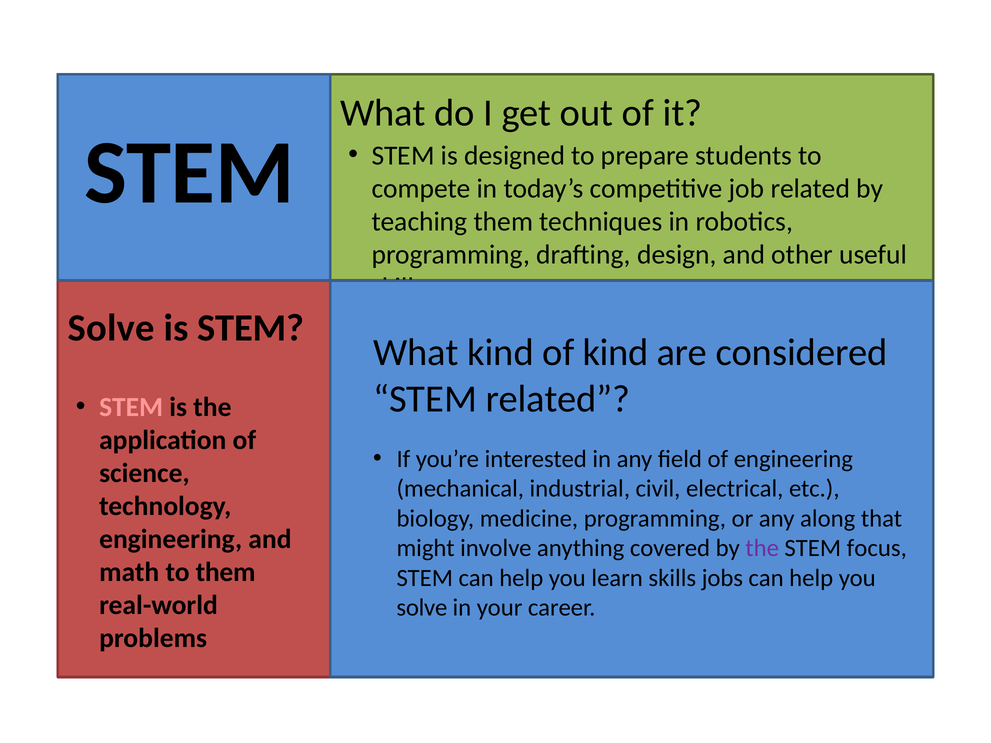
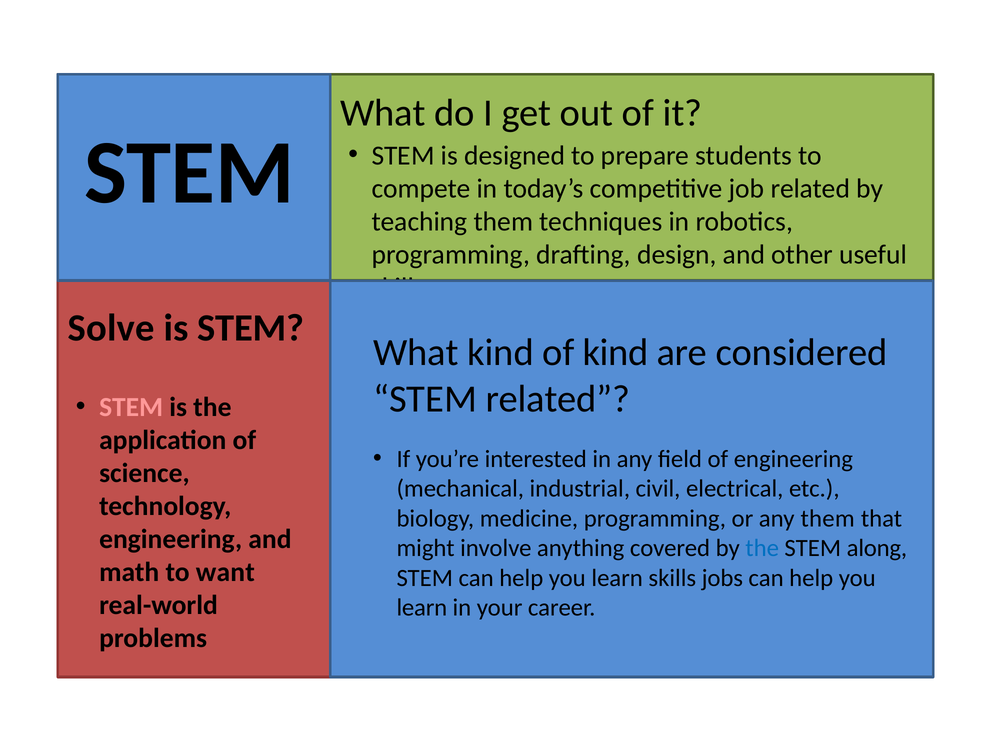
any along: along -> them
the at (762, 548) colour: purple -> blue
focus: focus -> along
to them: them -> want
solve at (422, 608): solve -> learn
